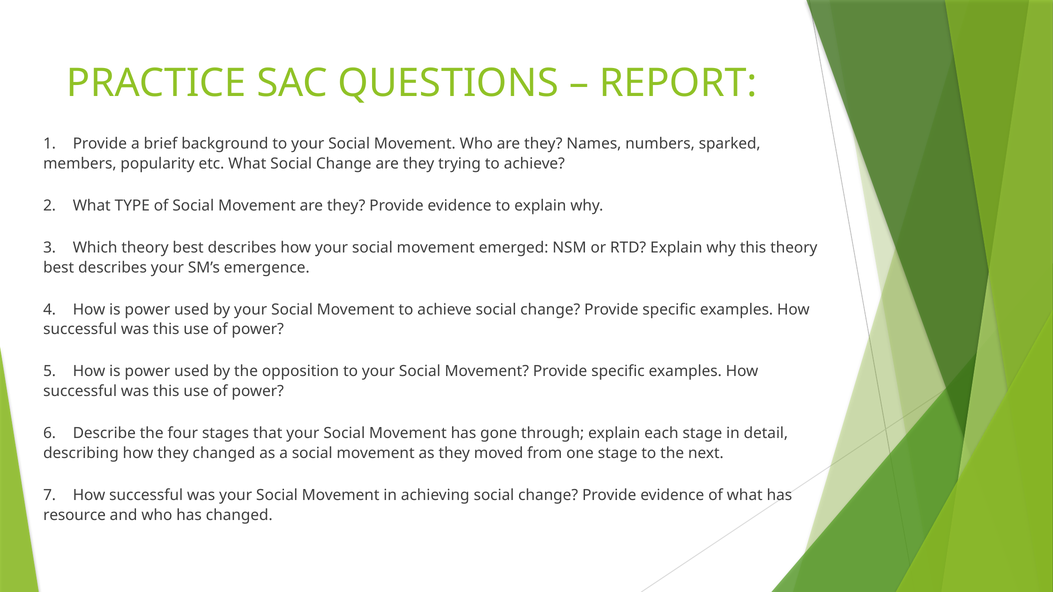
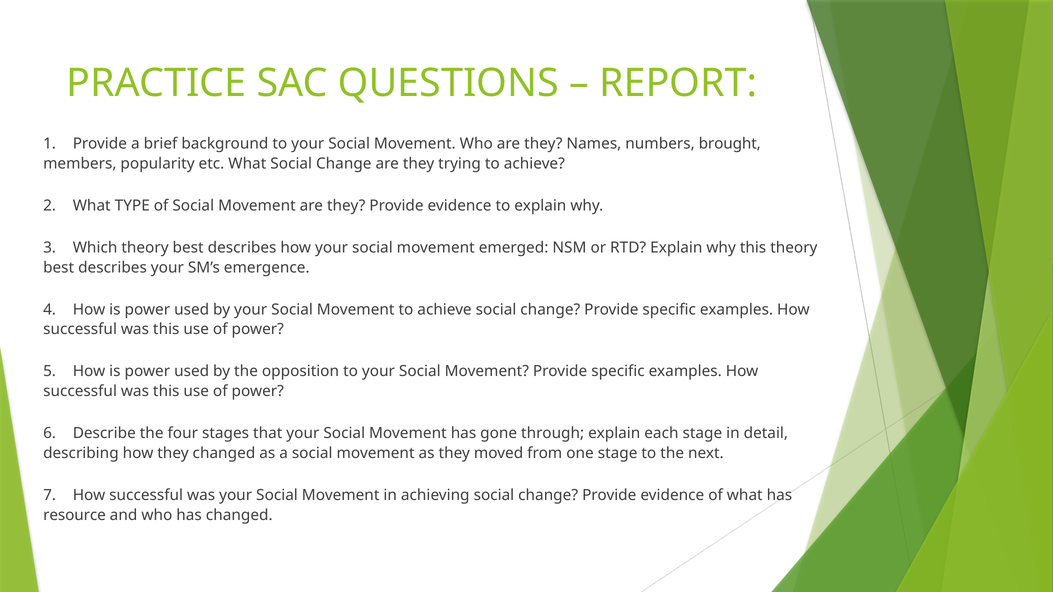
sparked: sparked -> brought
